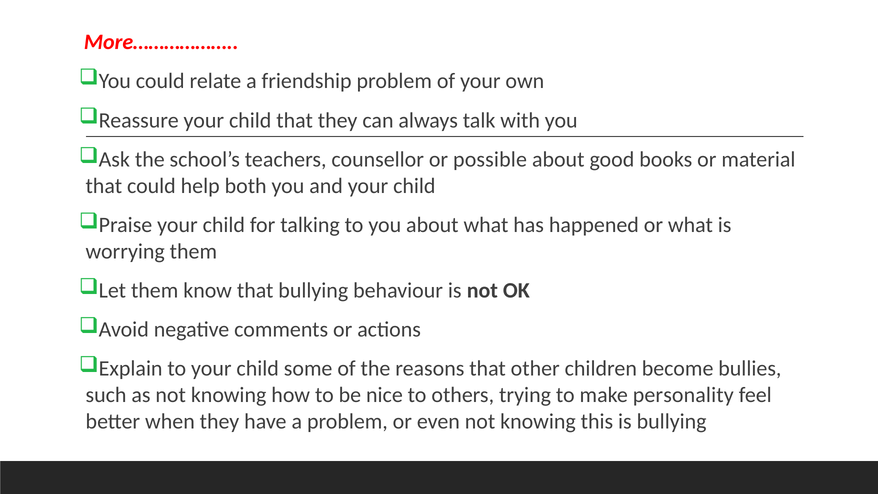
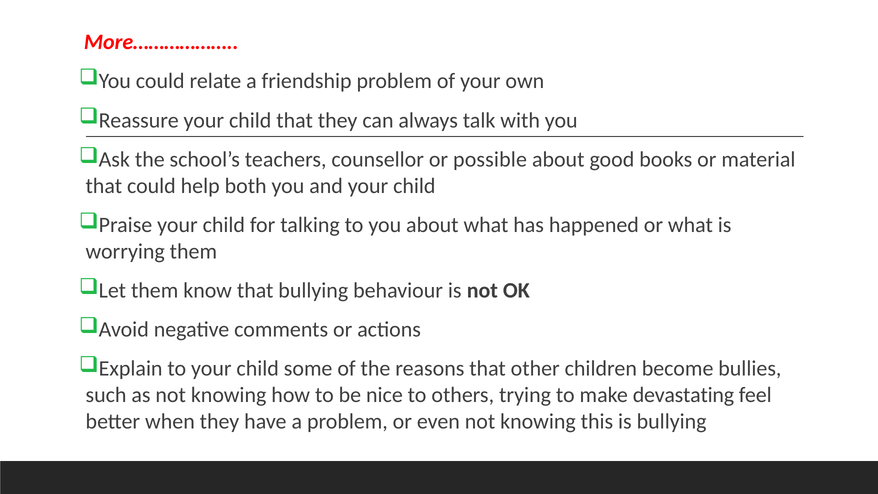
personality: personality -> devastating
